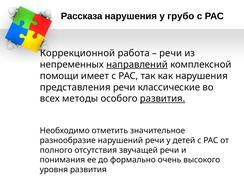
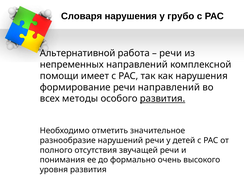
Рассказа: Рассказа -> Словаря
Коррекционной: Коррекционной -> Альтернативной
направлений at (137, 64) underline: present -> none
представления: представления -> формирование
речи классические: классические -> направлений
